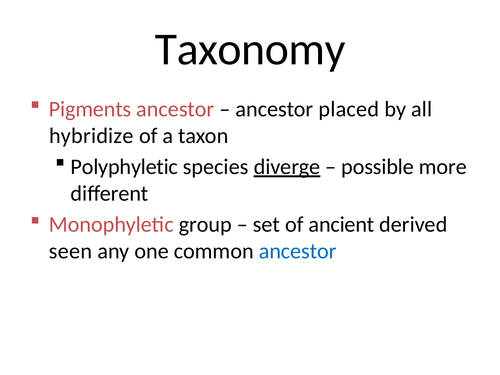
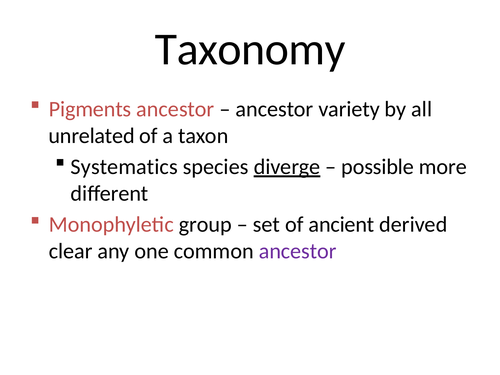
placed: placed -> variety
hybridize: hybridize -> unrelated
Polyphyletic: Polyphyletic -> Systematics
seen: seen -> clear
ancestor at (298, 251) colour: blue -> purple
